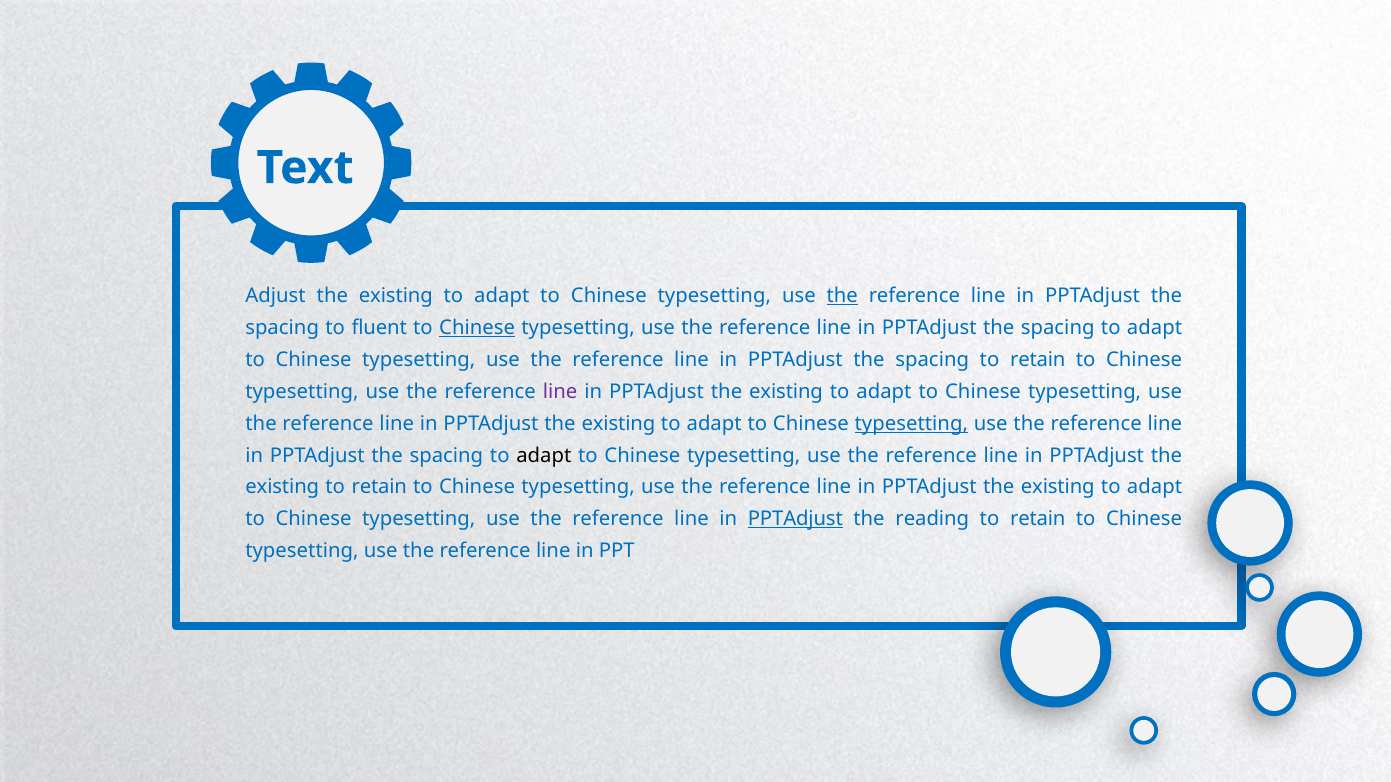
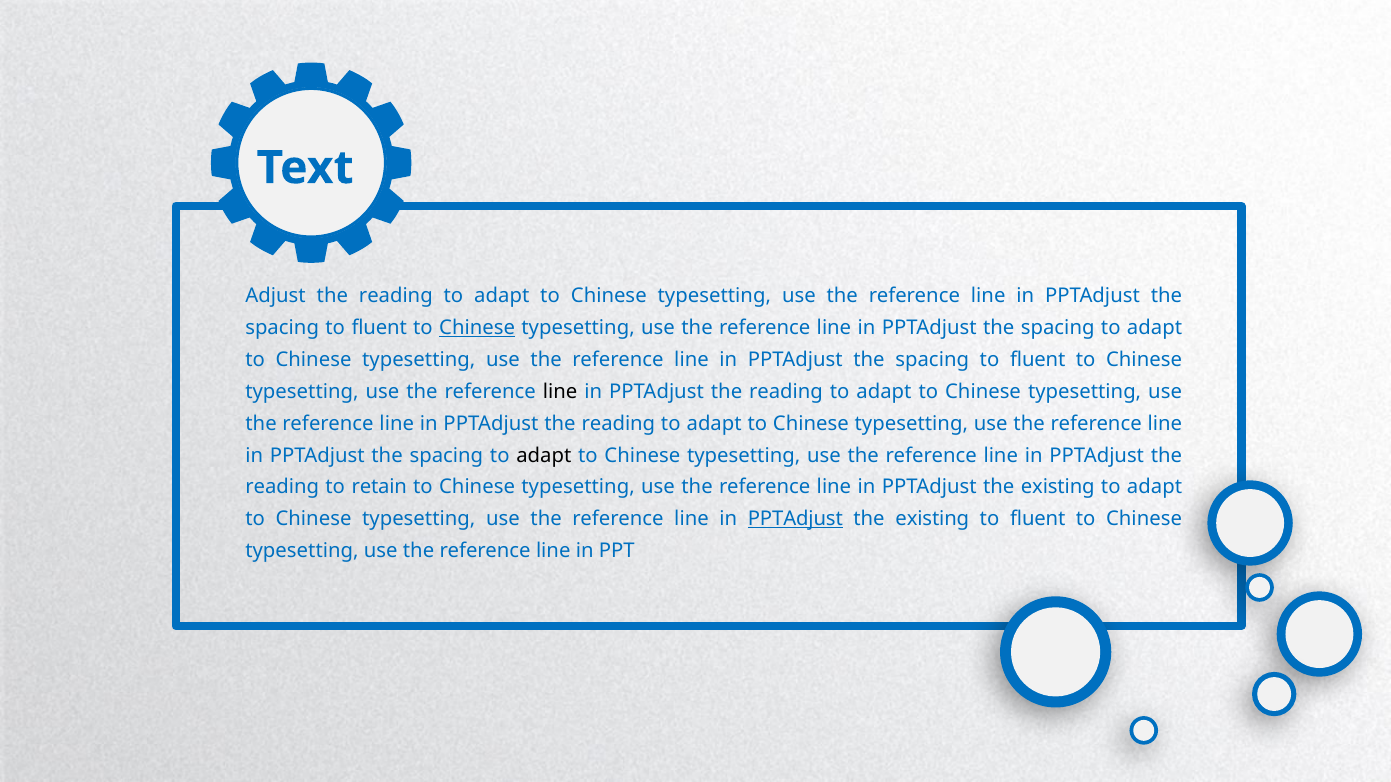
Adjust the existing: existing -> reading
the at (842, 296) underline: present -> none
retain at (1038, 360): retain -> fluent
line at (560, 392) colour: purple -> black
existing at (786, 392): existing -> reading
existing at (618, 424): existing -> reading
typesetting at (911, 424) underline: present -> none
existing at (282, 487): existing -> reading
reading at (932, 519): reading -> existing
retain at (1038, 519): retain -> fluent
